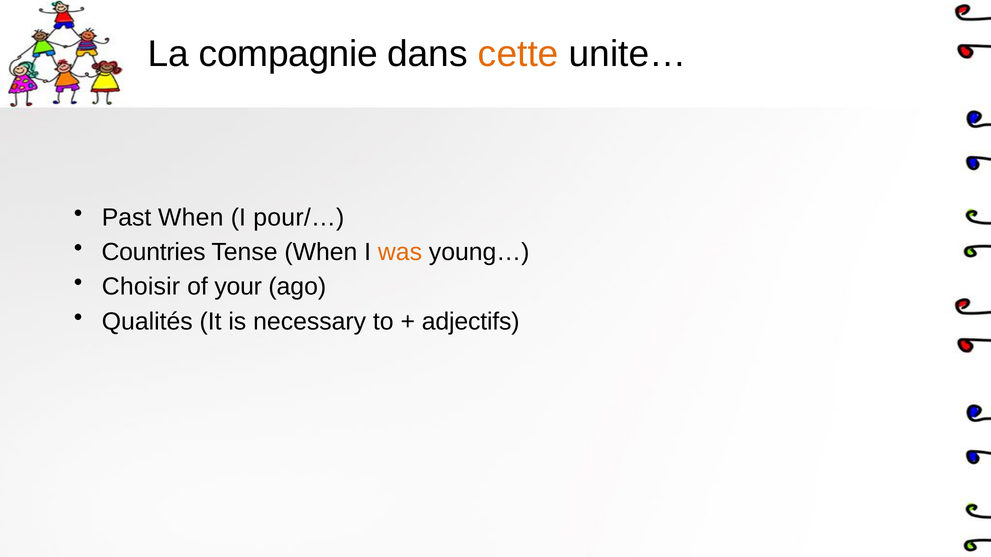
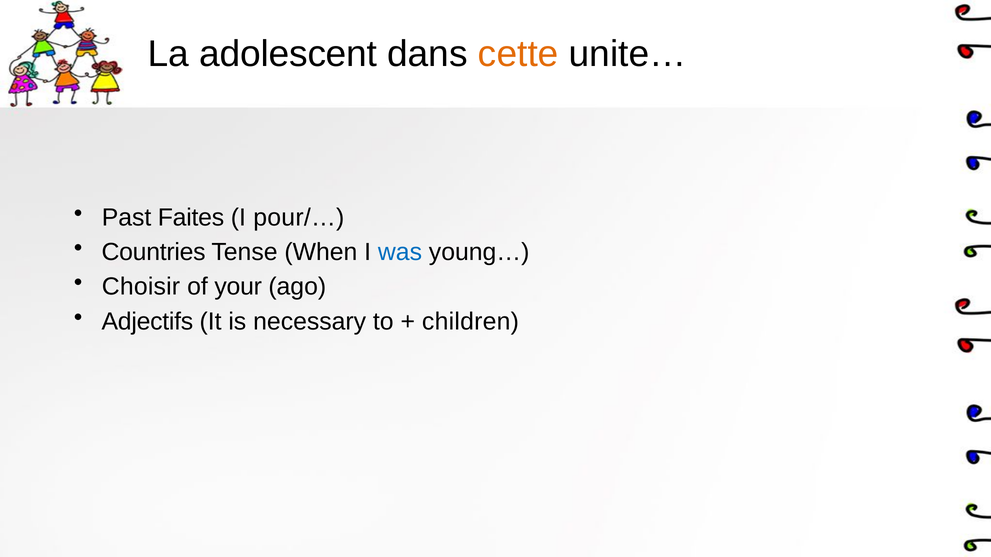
compagnie: compagnie -> adolescent
Past When: When -> Faites
was colour: orange -> blue
Qualités: Qualités -> Adjectifs
adjectifs: adjectifs -> children
